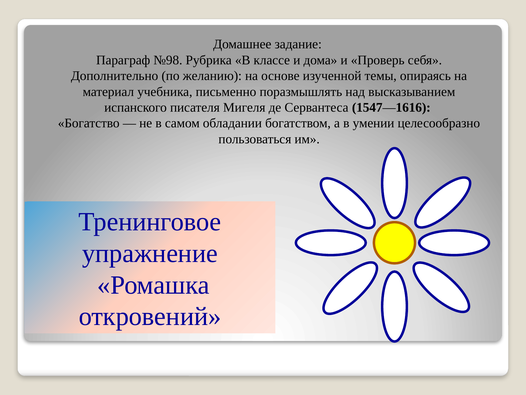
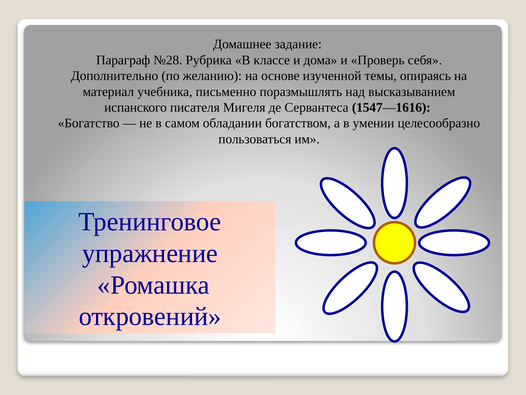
№98: №98 -> №28
